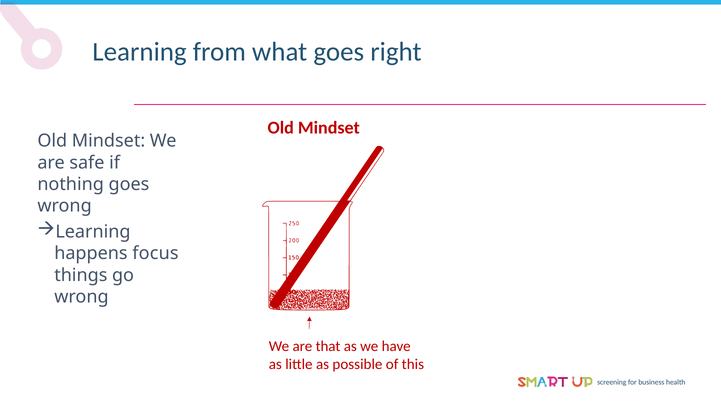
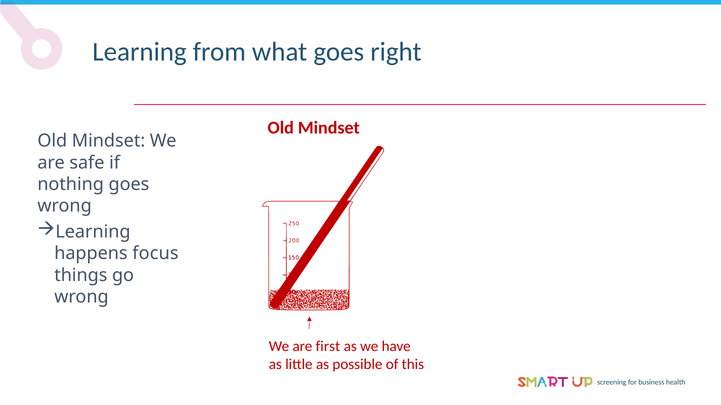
that: that -> first
